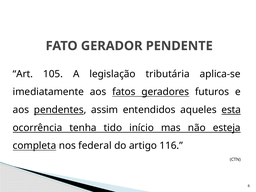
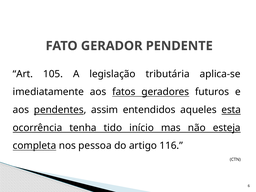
federal: federal -> pessoa
